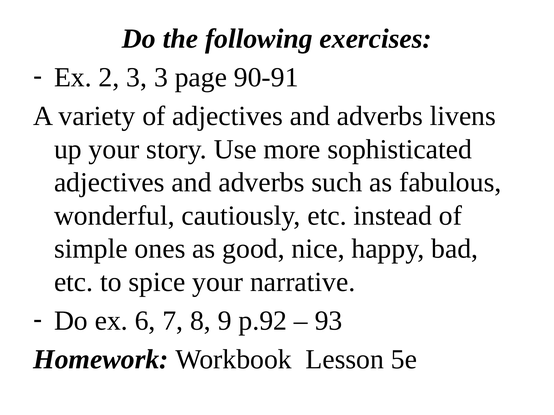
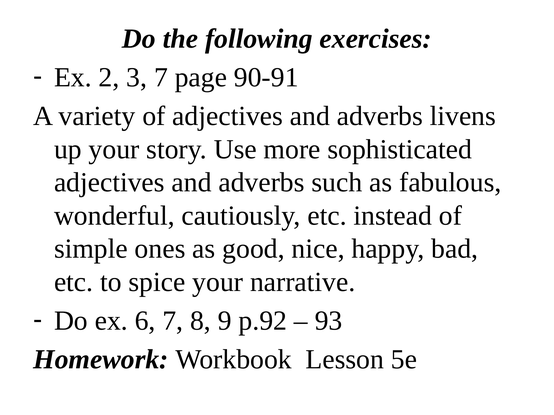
3 3: 3 -> 7
